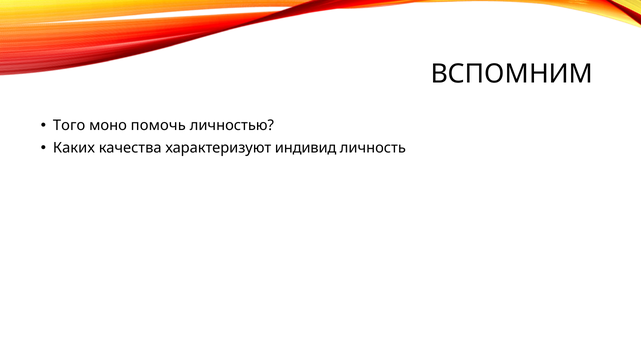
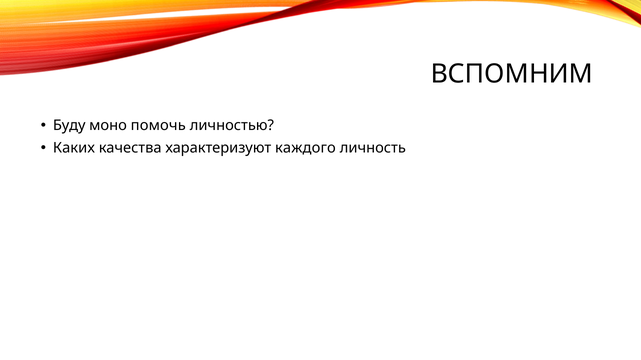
Того: Того -> Буду
индивид: индивид -> каждого
